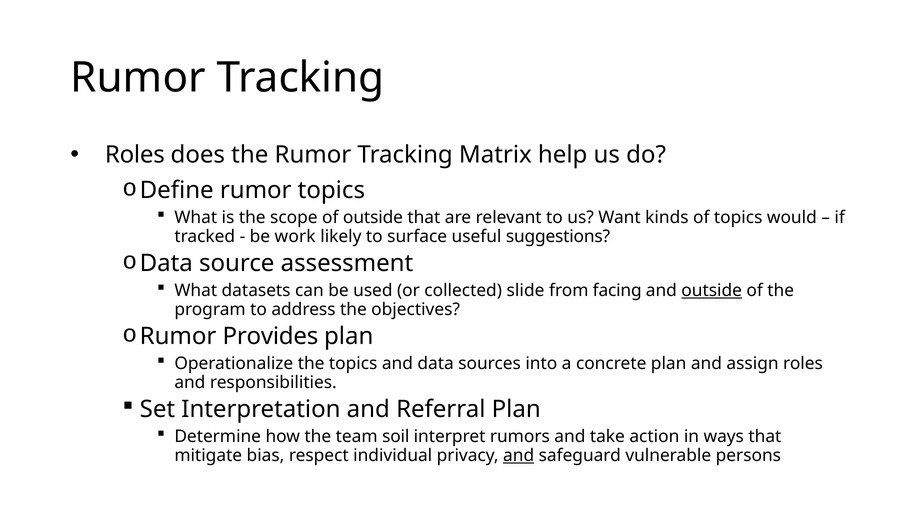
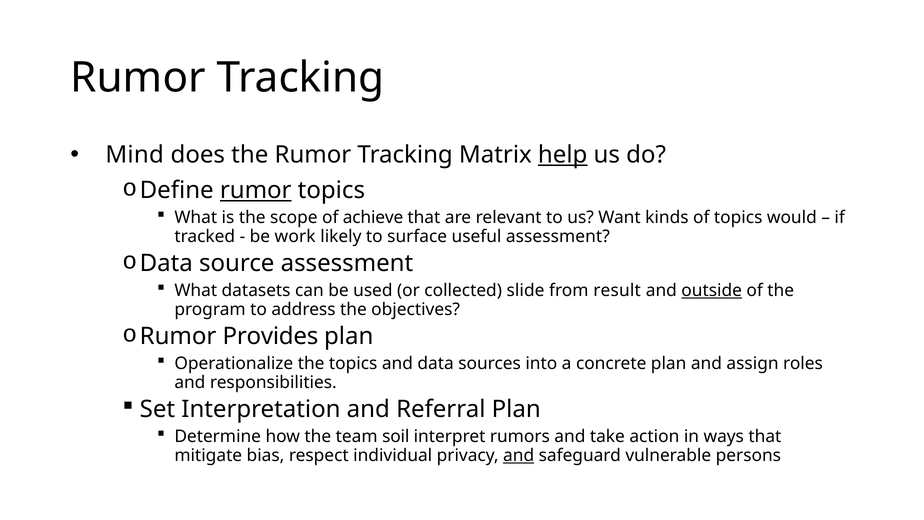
Roles at (135, 155): Roles -> Mind
help underline: none -> present
rumor at (256, 190) underline: none -> present
of outside: outside -> achieve
useful suggestions: suggestions -> assessment
facing: facing -> result
